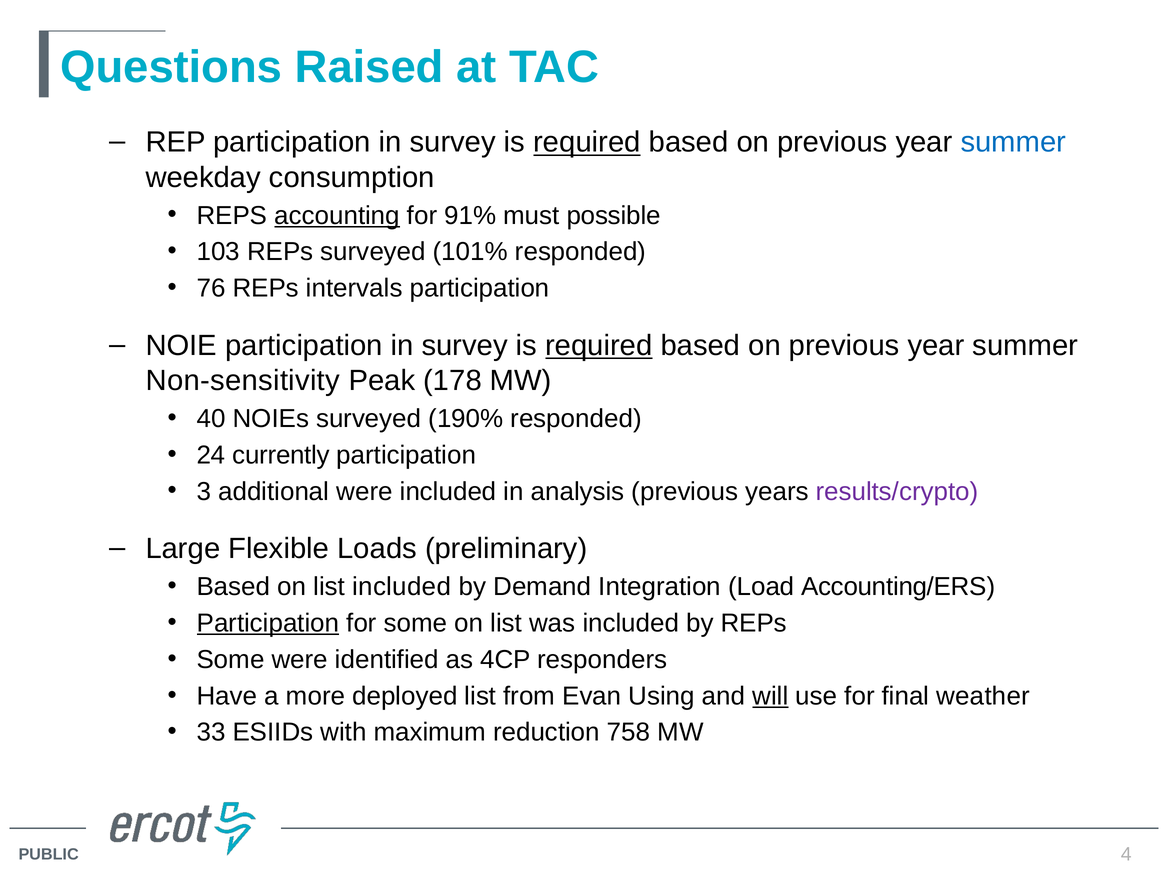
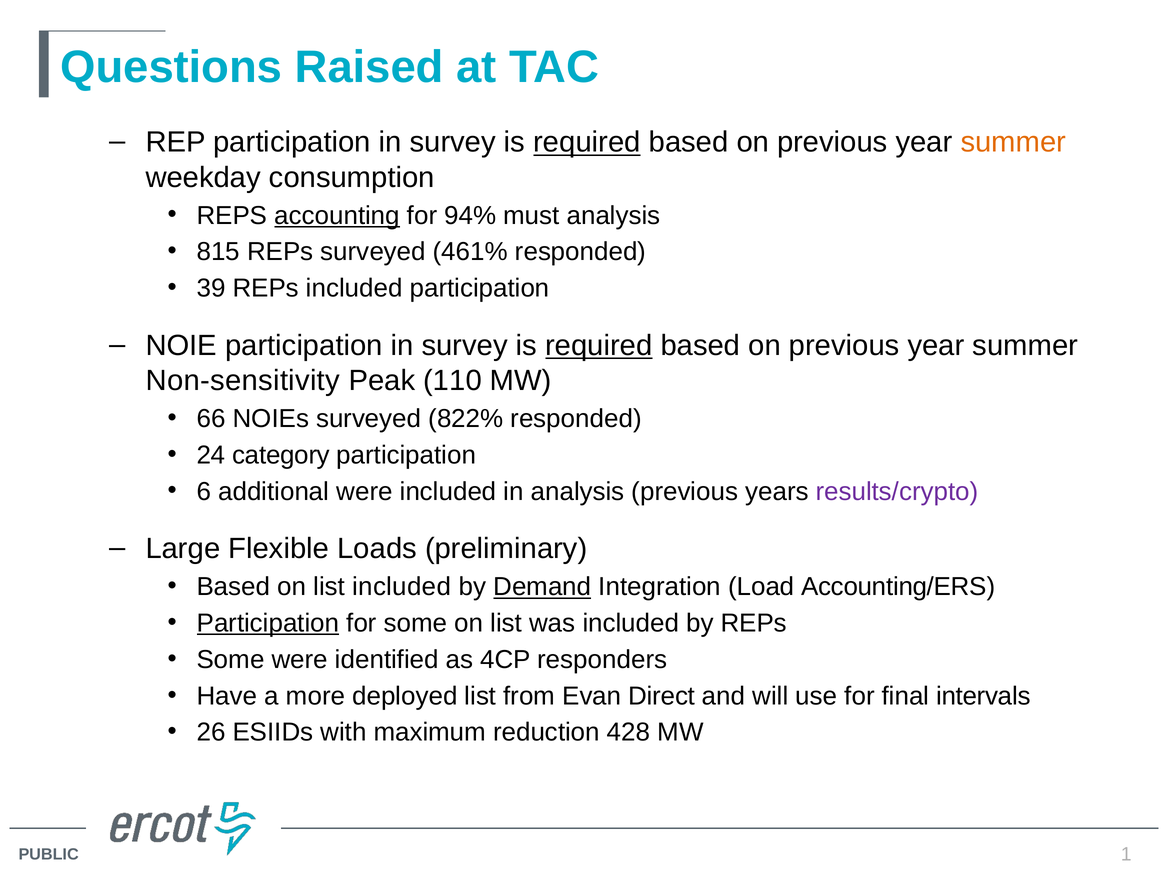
summer at (1013, 142) colour: blue -> orange
91%: 91% -> 94%
must possible: possible -> analysis
103: 103 -> 815
101%: 101% -> 461%
76: 76 -> 39
REPs intervals: intervals -> included
178: 178 -> 110
40: 40 -> 66
190%: 190% -> 822%
currently: currently -> category
3: 3 -> 6
Demand underline: none -> present
Using: Using -> Direct
will underline: present -> none
weather: weather -> intervals
33: 33 -> 26
758: 758 -> 428
4: 4 -> 1
